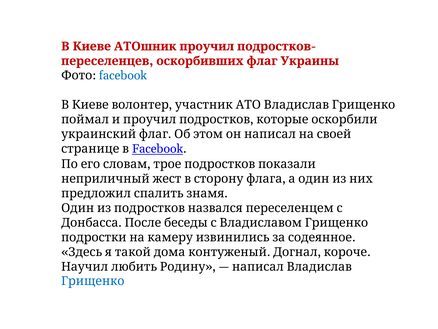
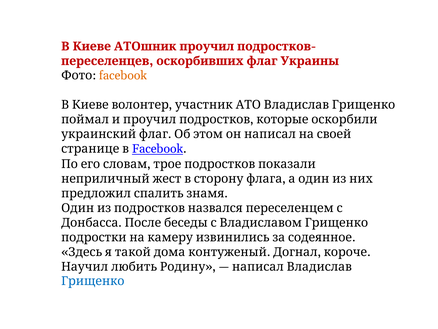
facebook colour: blue -> orange
